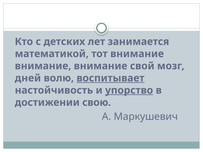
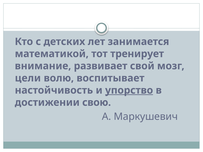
тот внимание: внимание -> тренирует
внимание at (101, 66): внимание -> развивает
дней: дней -> цели
воспитывает underline: present -> none
